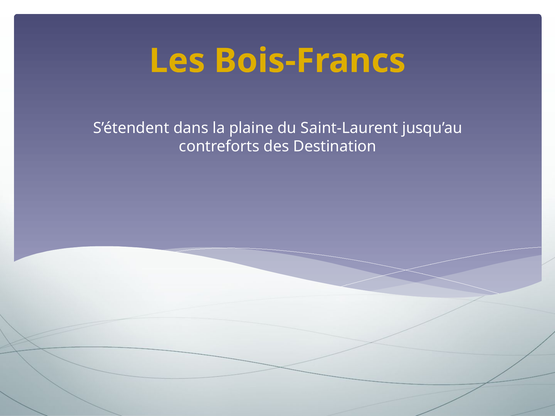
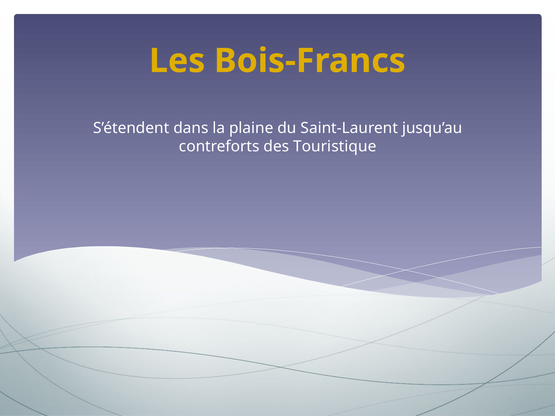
Destination: Destination -> Touristique
